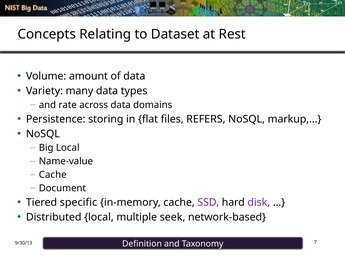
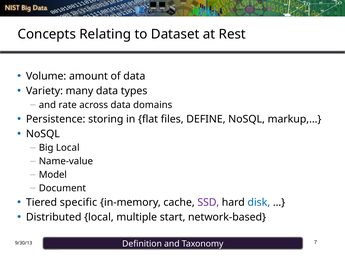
REFERS: REFERS -> DEFINE
Cache at (53, 174): Cache -> Model
disk colour: purple -> blue
seek: seek -> start
